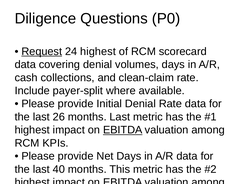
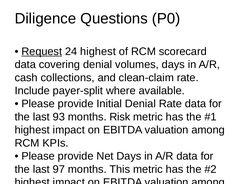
26: 26 -> 93
months Last: Last -> Risk
EBITDA at (123, 130) underline: present -> none
40: 40 -> 97
